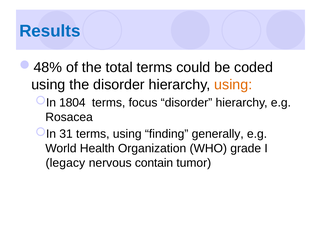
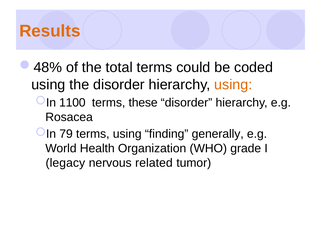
Results colour: blue -> orange
1804: 1804 -> 1100
focus: focus -> these
31: 31 -> 79
contain: contain -> related
